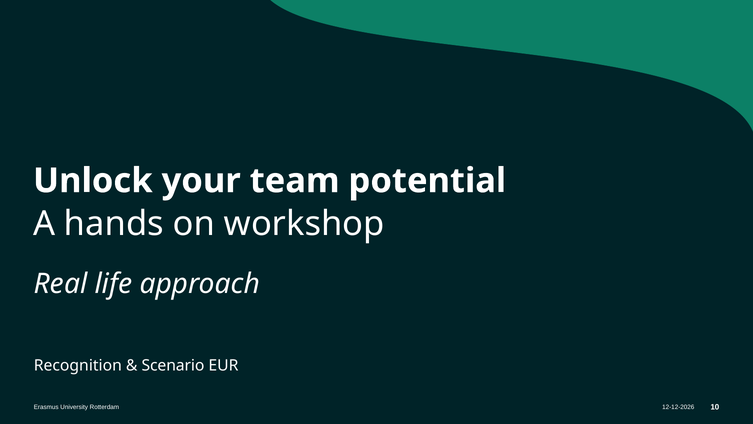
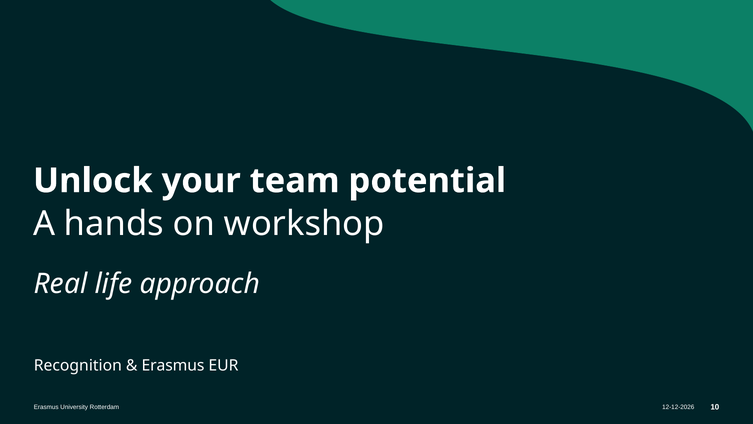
Scenario at (173, 365): Scenario -> Erasmus
